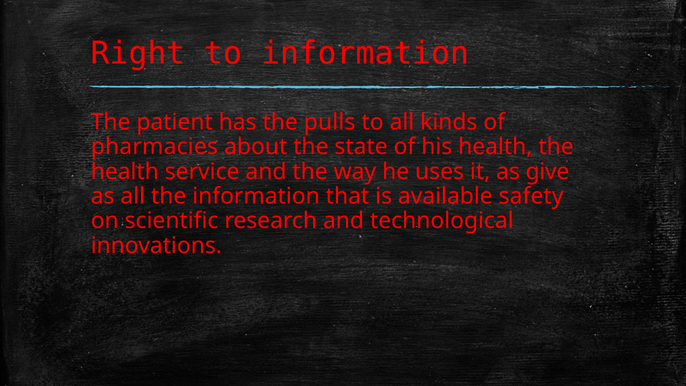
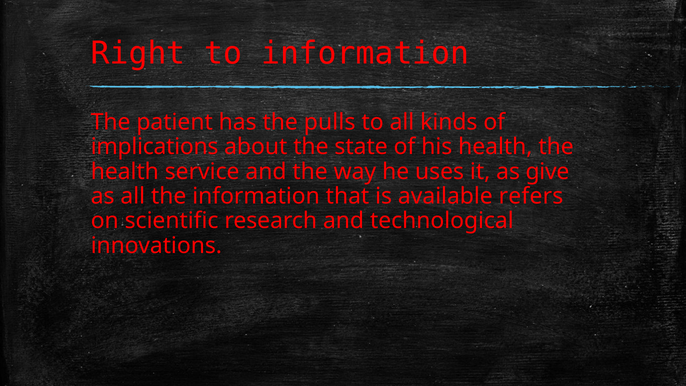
pharmacies: pharmacies -> implications
safety: safety -> refers
